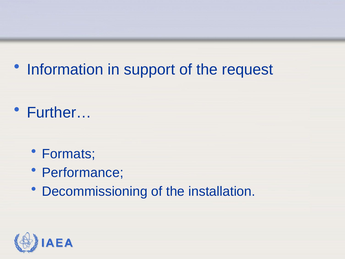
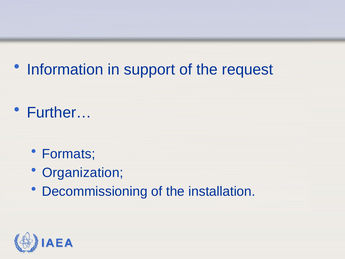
Performance: Performance -> Organization
